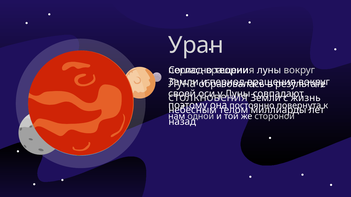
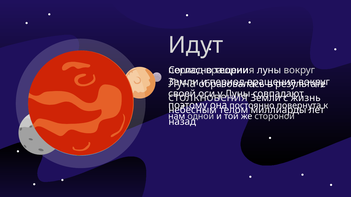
Уран: Уран -> Идут
